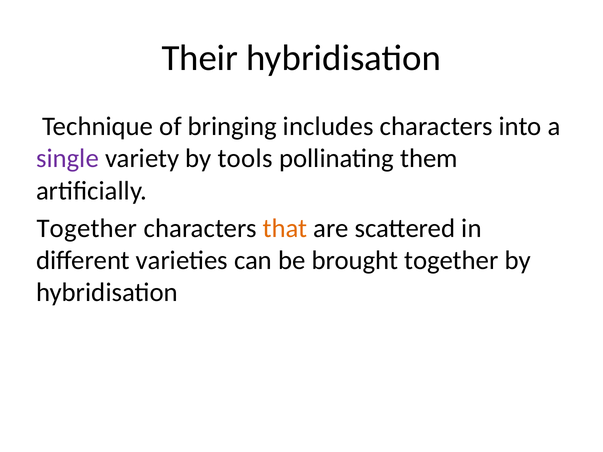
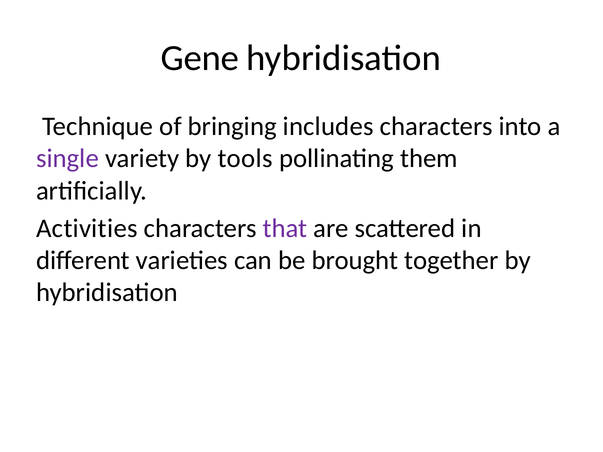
Their: Their -> Gene
Together at (87, 228): Together -> Activities
that colour: orange -> purple
